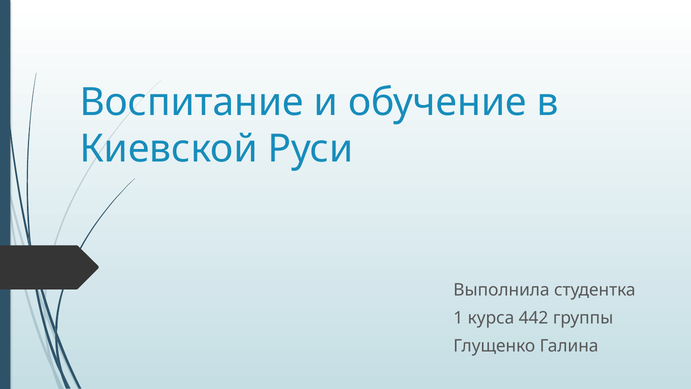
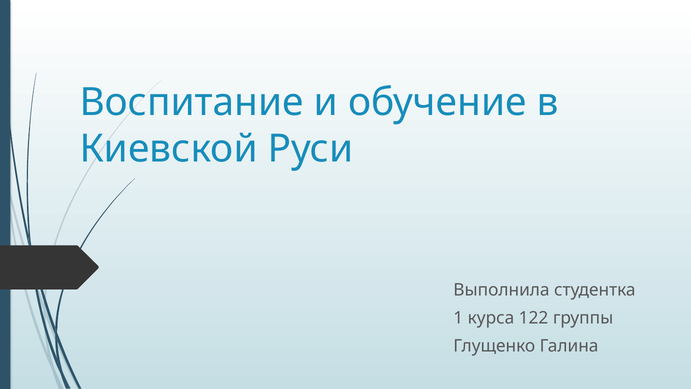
442: 442 -> 122
